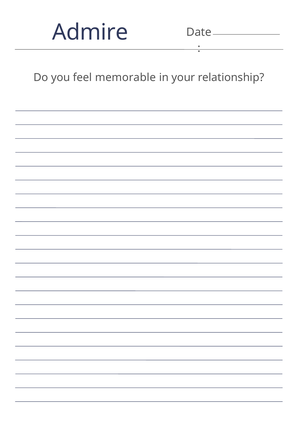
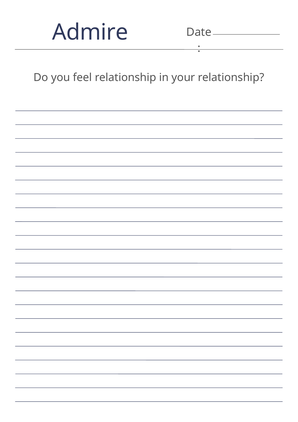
feel memorable: memorable -> relationship
